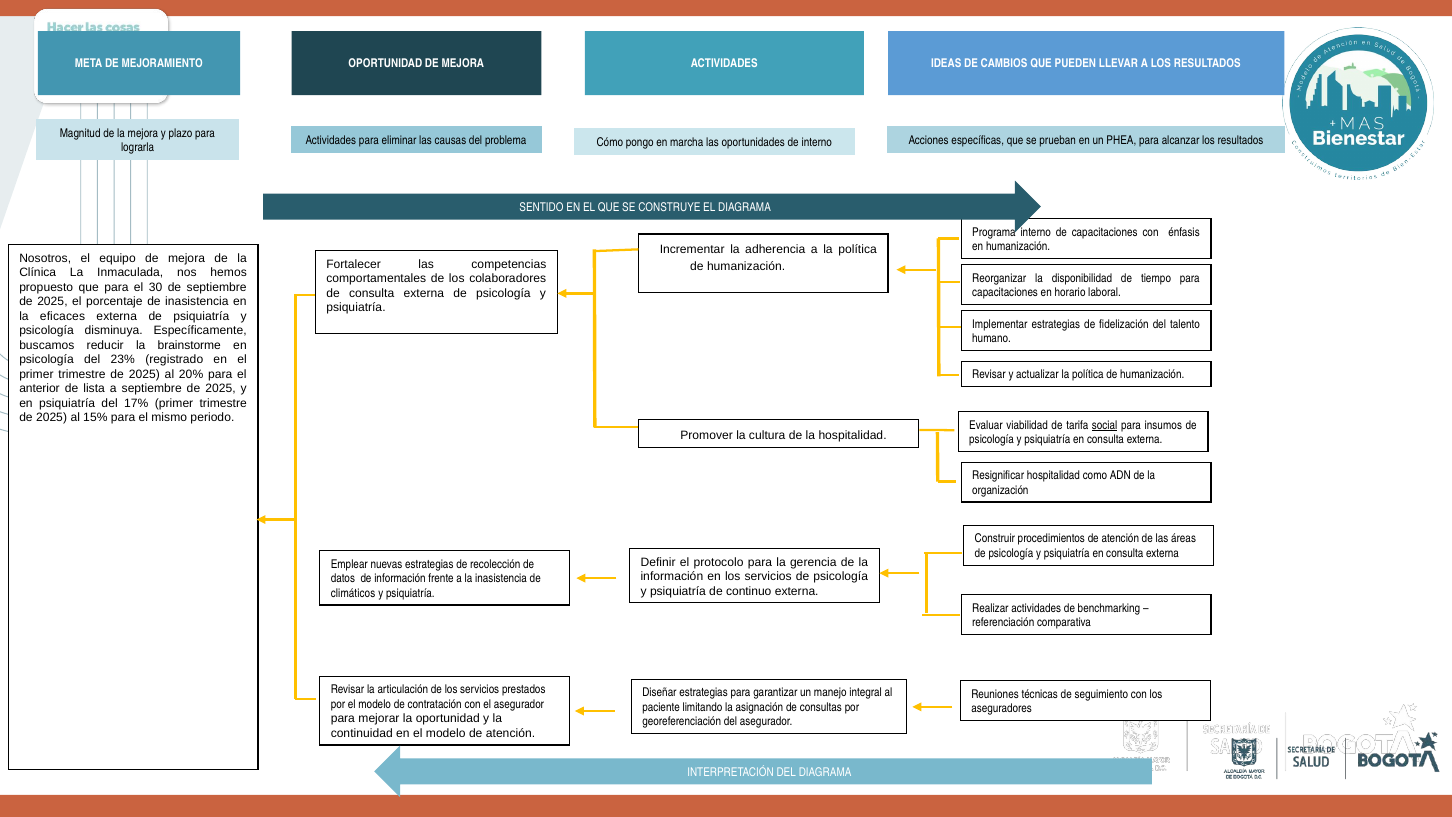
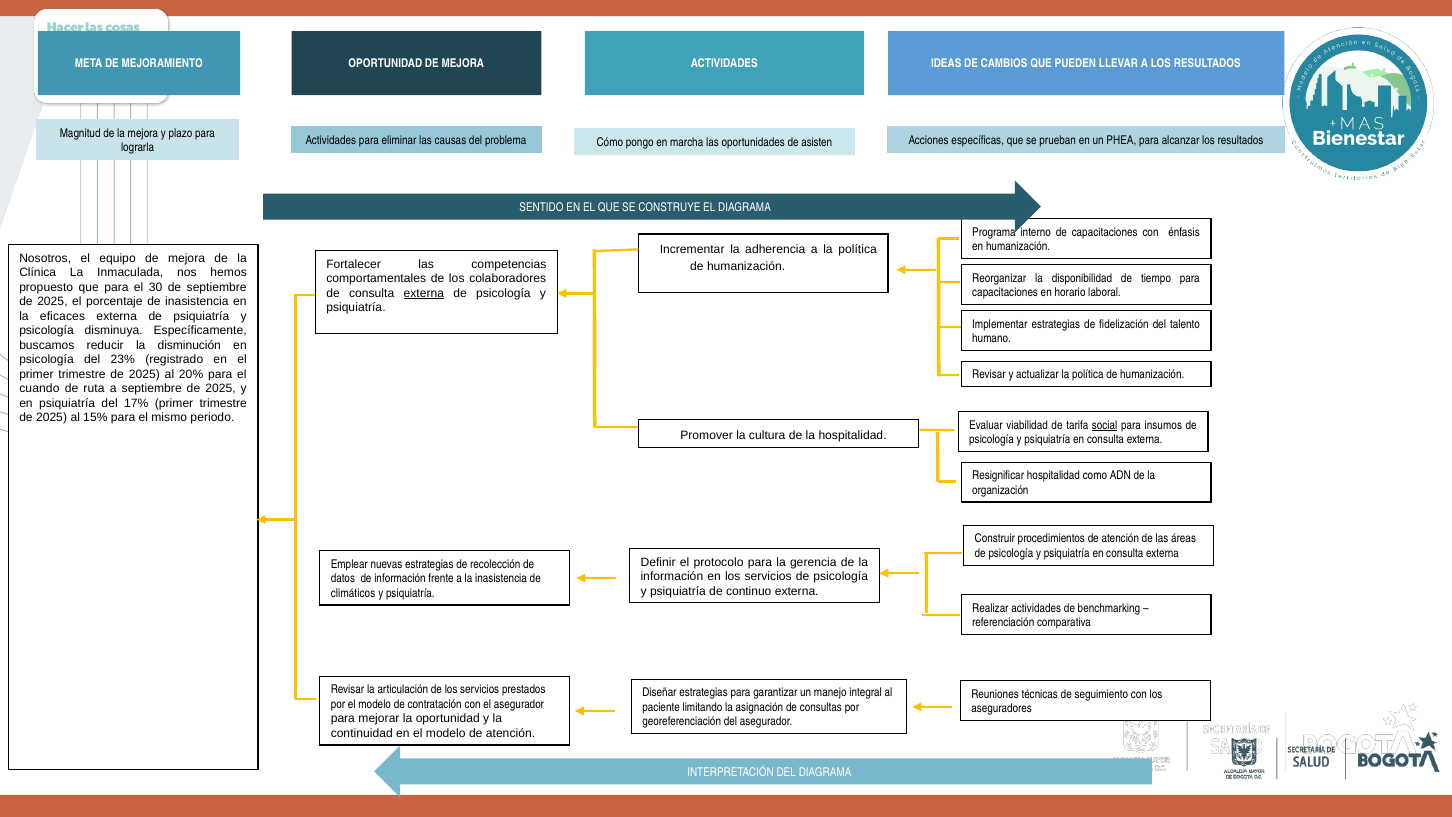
de interno: interno -> asisten
externa at (424, 293) underline: none -> present
brainstorme: brainstorme -> disminución
anterior: anterior -> cuando
lista: lista -> ruta
